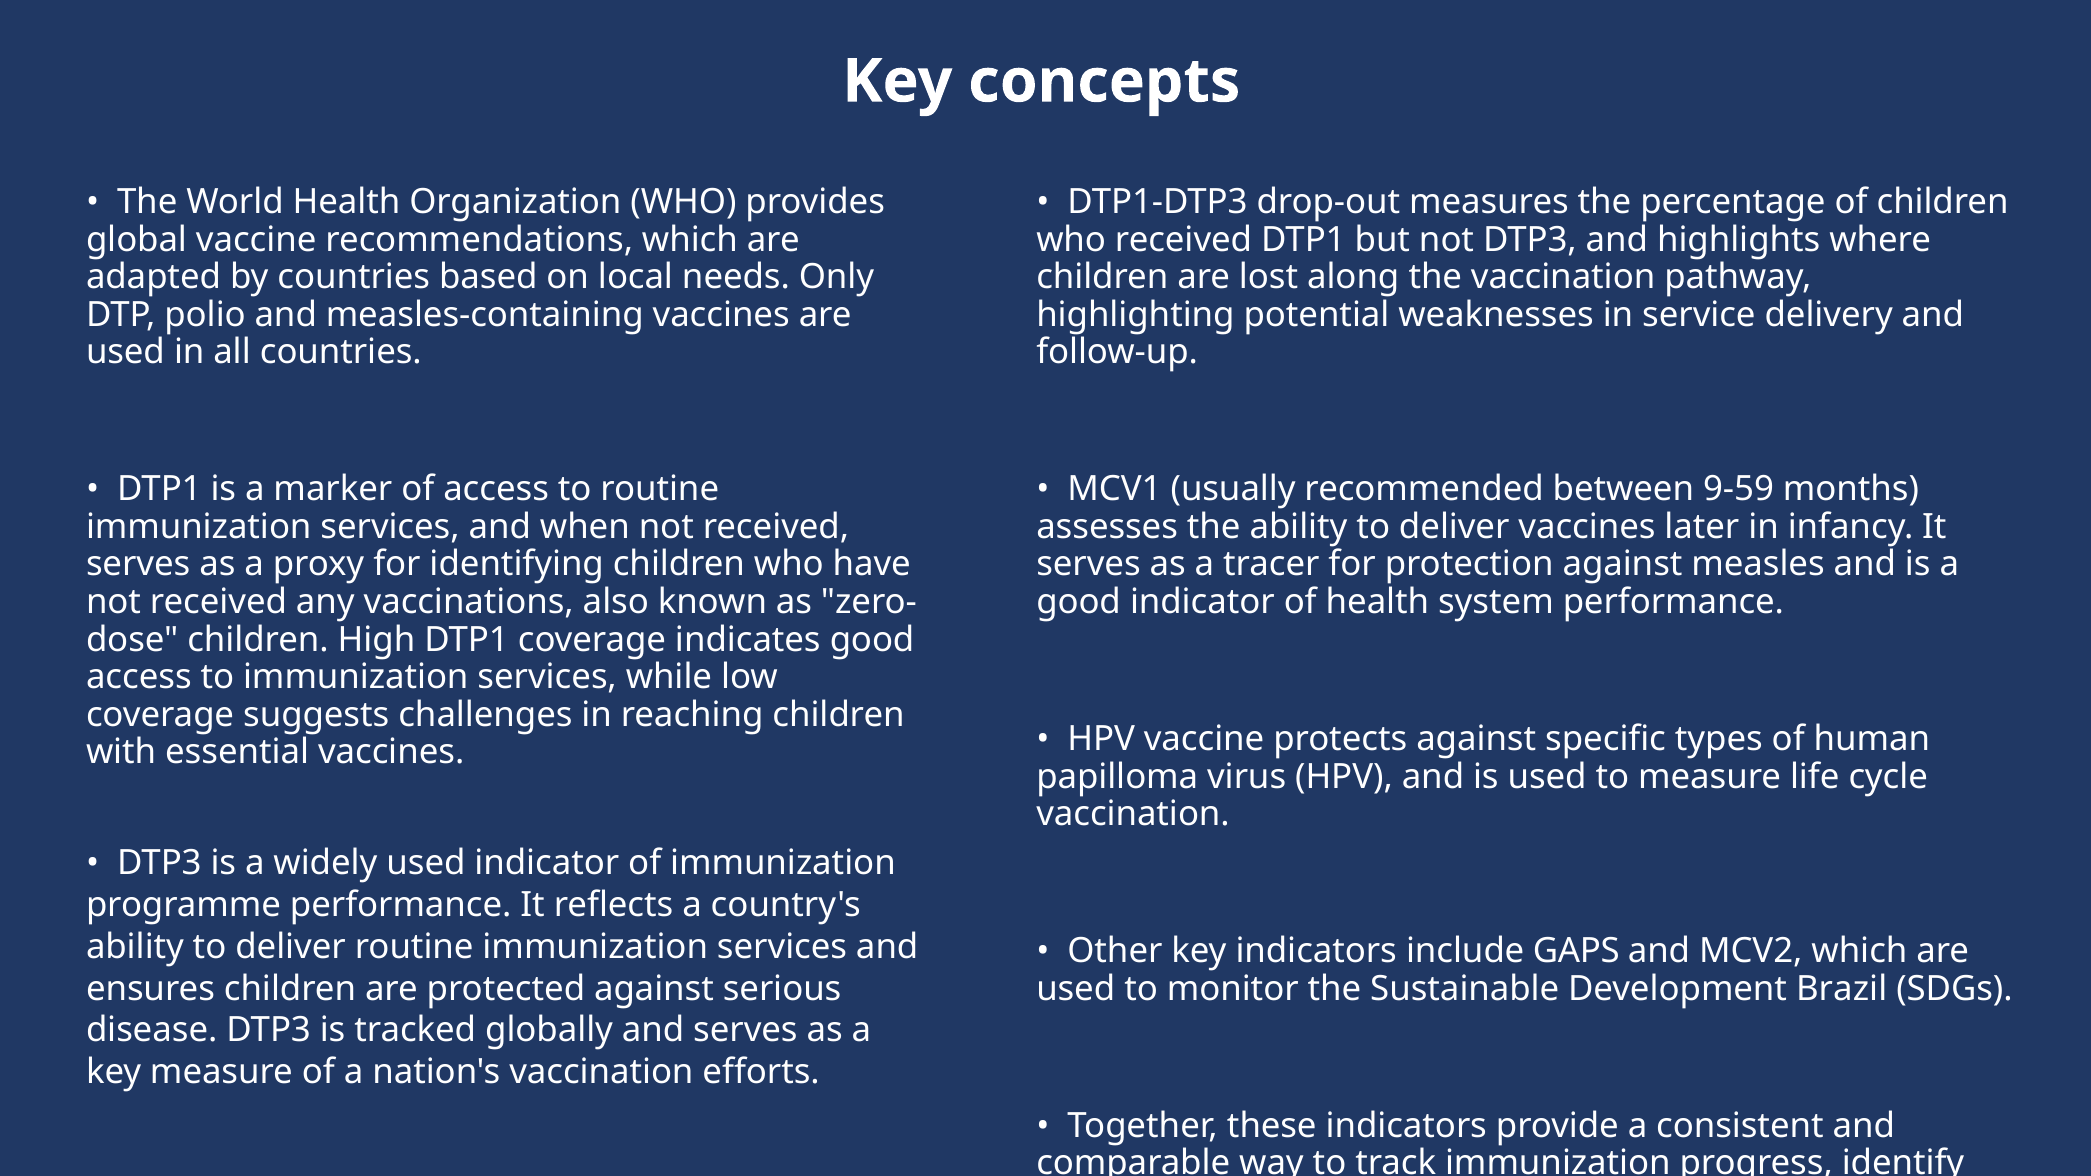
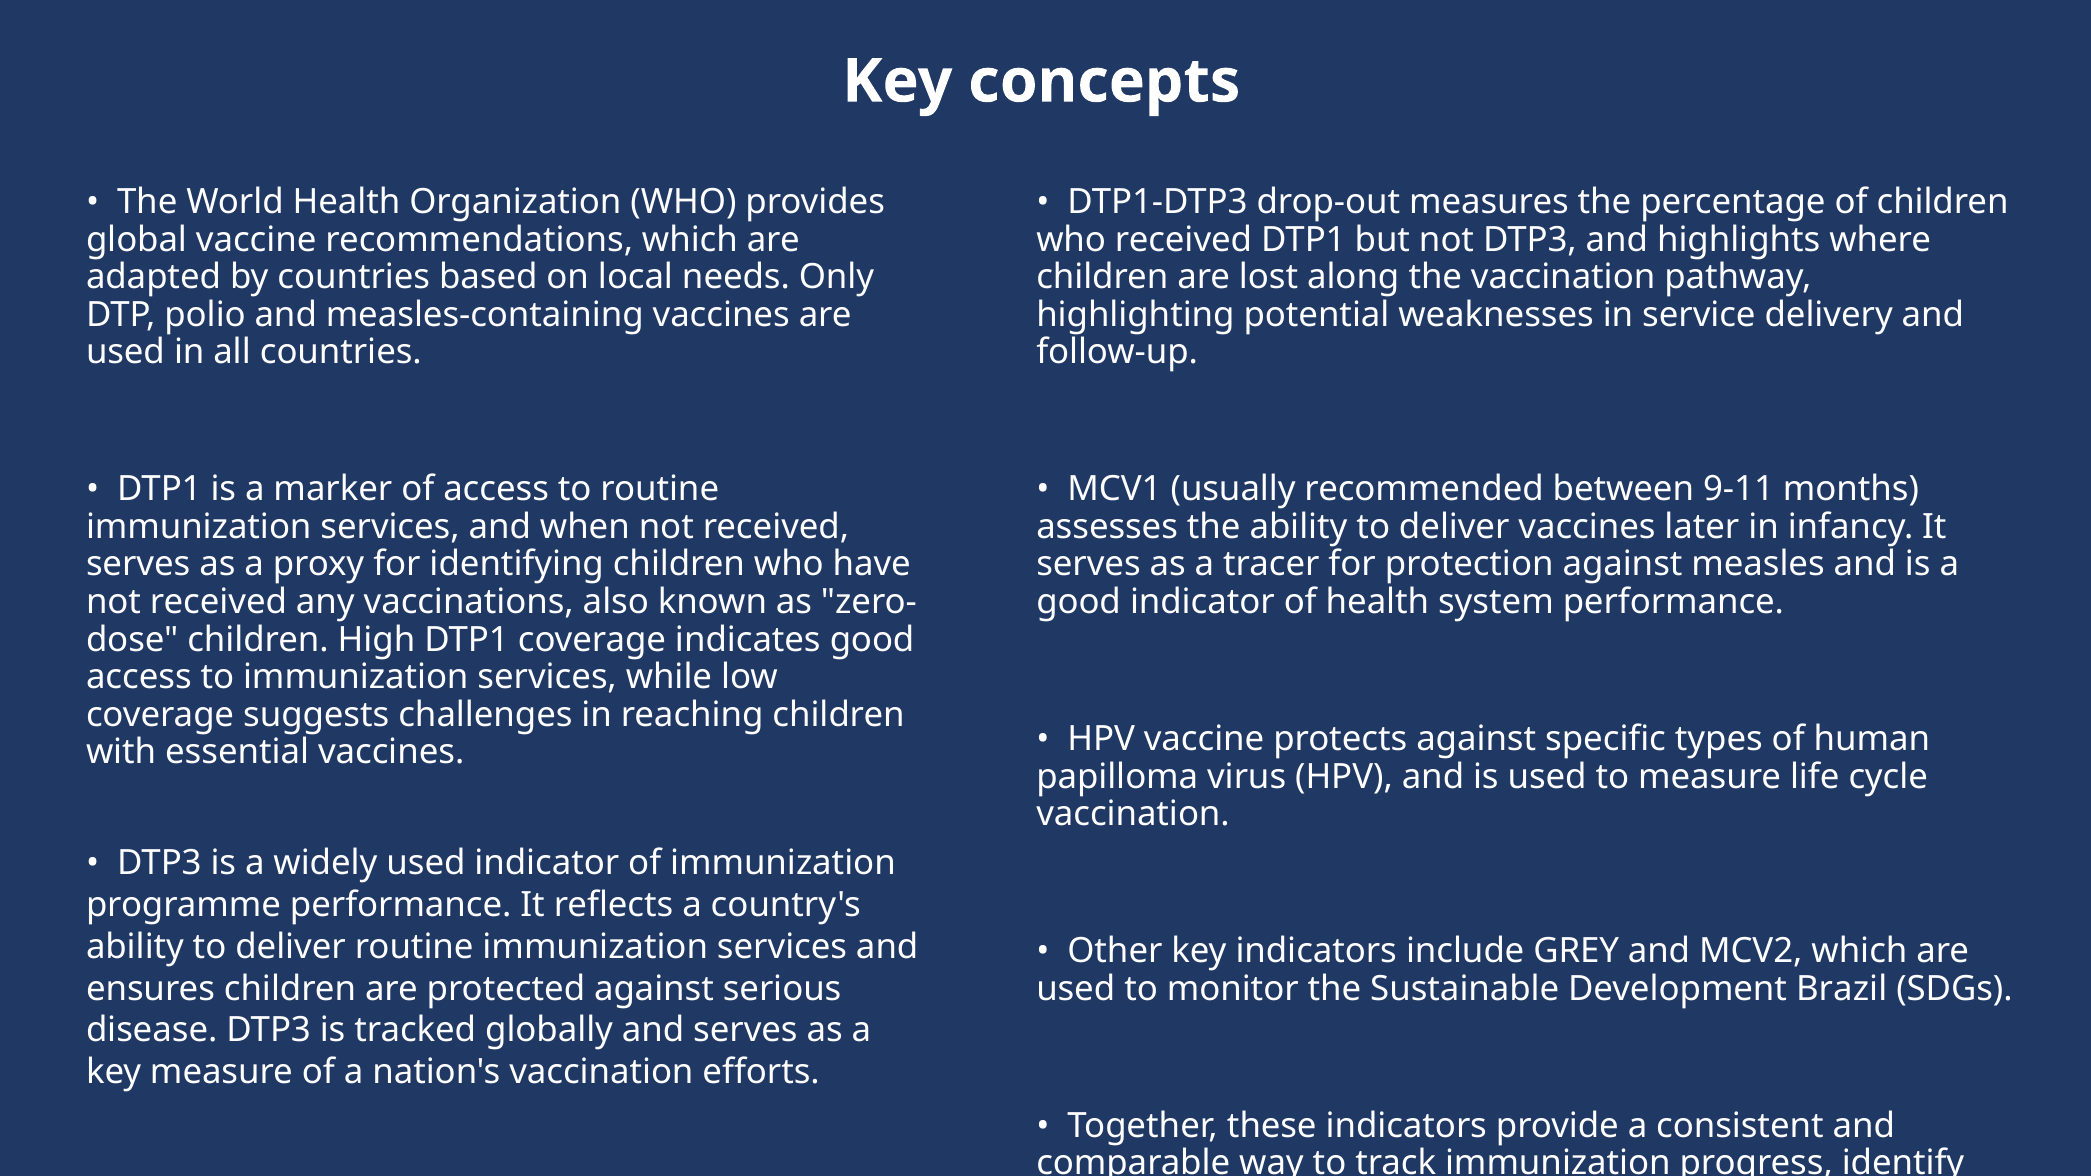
9-59: 9-59 -> 9-11
GAPS: GAPS -> GREY
